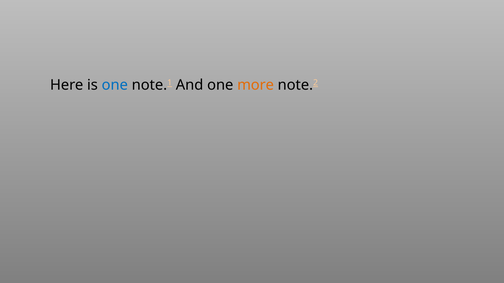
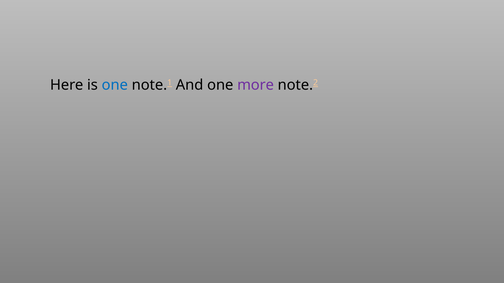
more colour: orange -> purple
